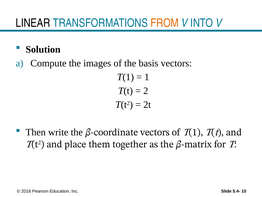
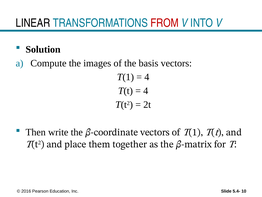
FROM colour: orange -> red
1 at (147, 77): 1 -> 4
2 at (146, 91): 2 -> 4
